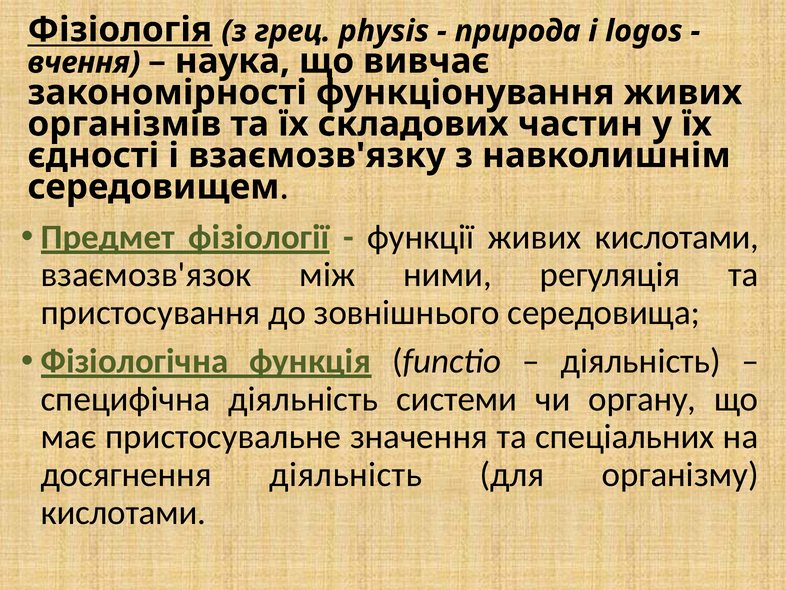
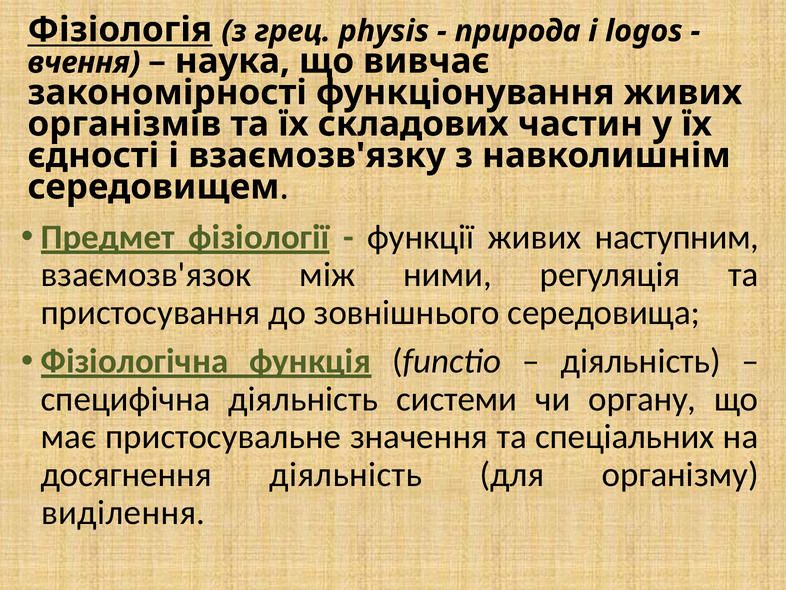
живих кислотами: кислотами -> наступним
кислотами at (124, 512): кислотами -> виділення
